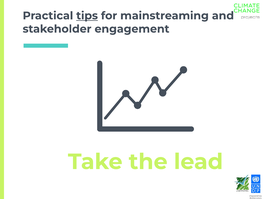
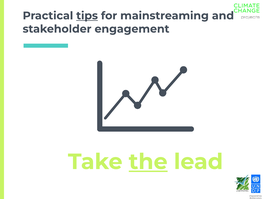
the underline: none -> present
